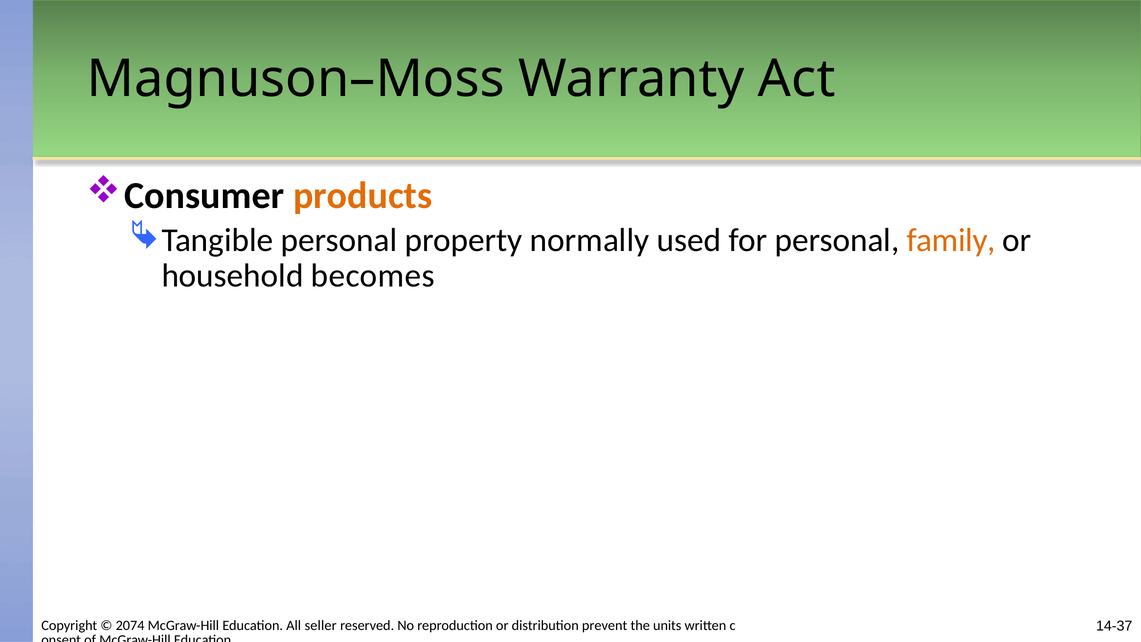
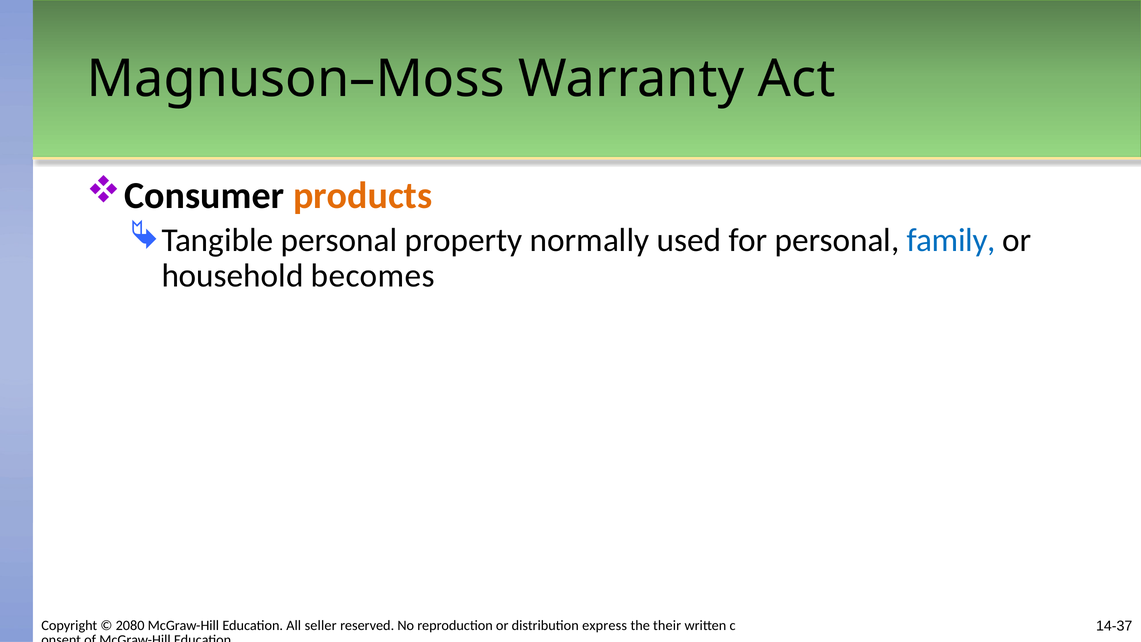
family colour: orange -> blue
2074: 2074 -> 2080
prevent: prevent -> express
units: units -> their
